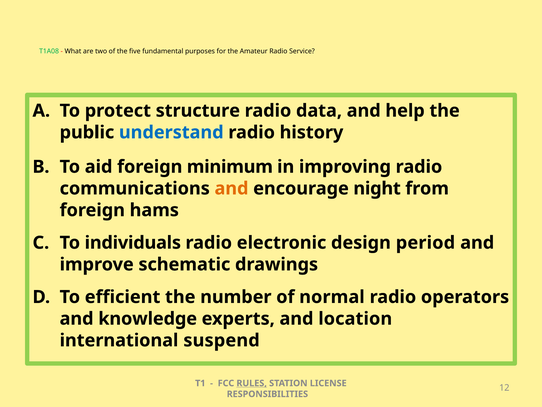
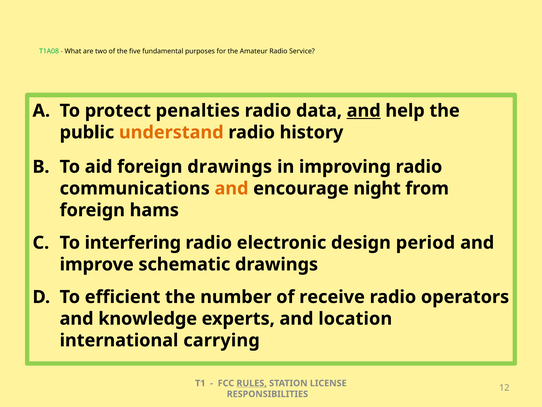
structure: structure -> penalties
and at (364, 111) underline: none -> present
understand colour: blue -> orange
foreign minimum: minimum -> drawings
individuals: individuals -> interfering
normal: normal -> receive
suspend: suspend -> carrying
